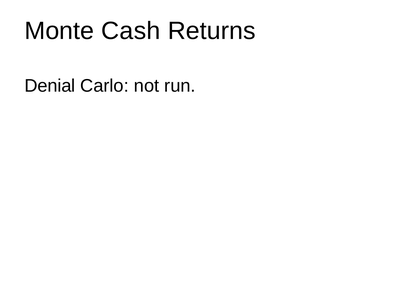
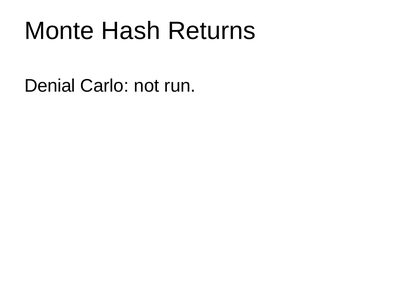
Cash: Cash -> Hash
